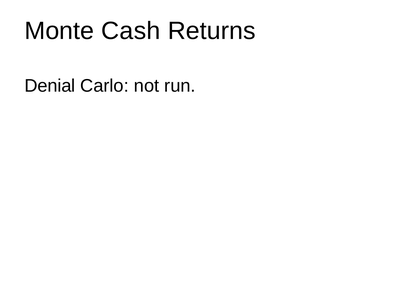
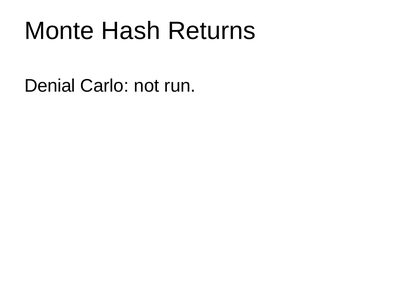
Cash: Cash -> Hash
